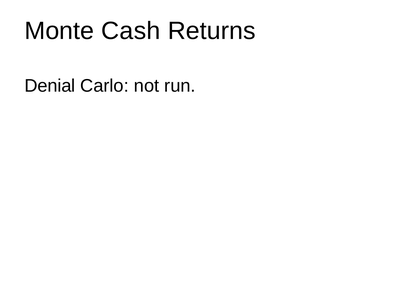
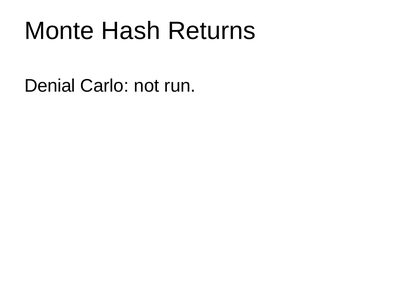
Cash: Cash -> Hash
